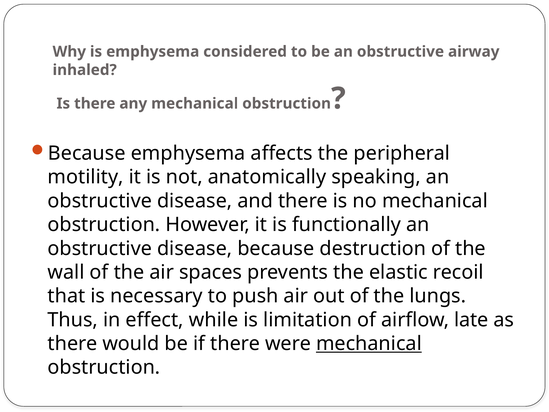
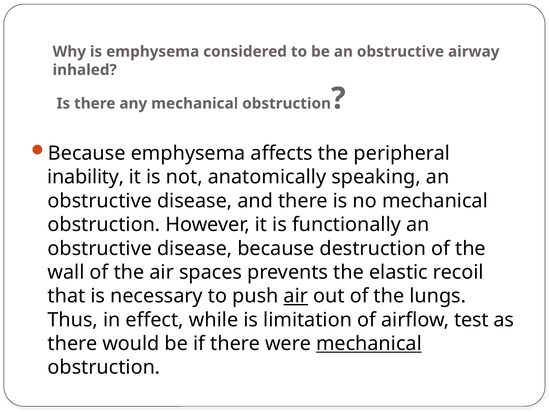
motility: motility -> inability
air at (296, 296) underline: none -> present
late: late -> test
